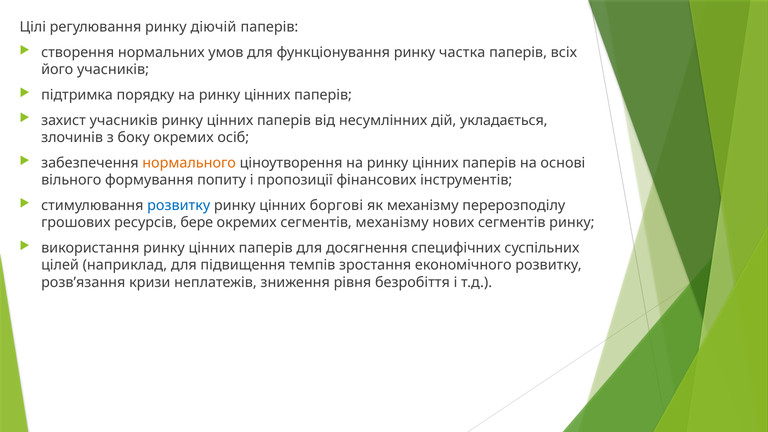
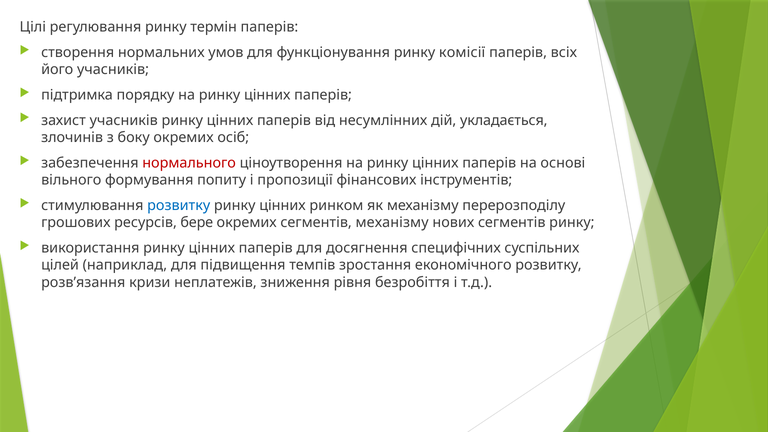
діючій: діючій -> термін
частка: частка -> комісії
нормального colour: orange -> red
боргові: боргові -> ринком
